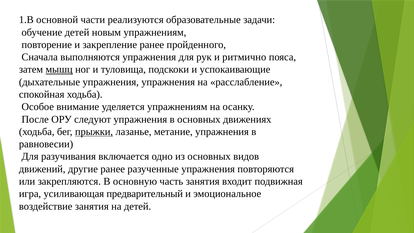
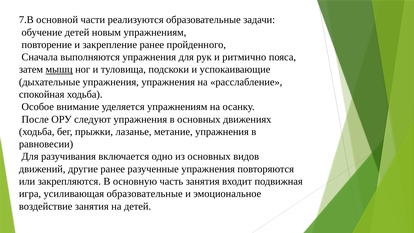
1.В: 1.В -> 7.В
прыжки underline: present -> none
усиливающая предварительный: предварительный -> образовательные
